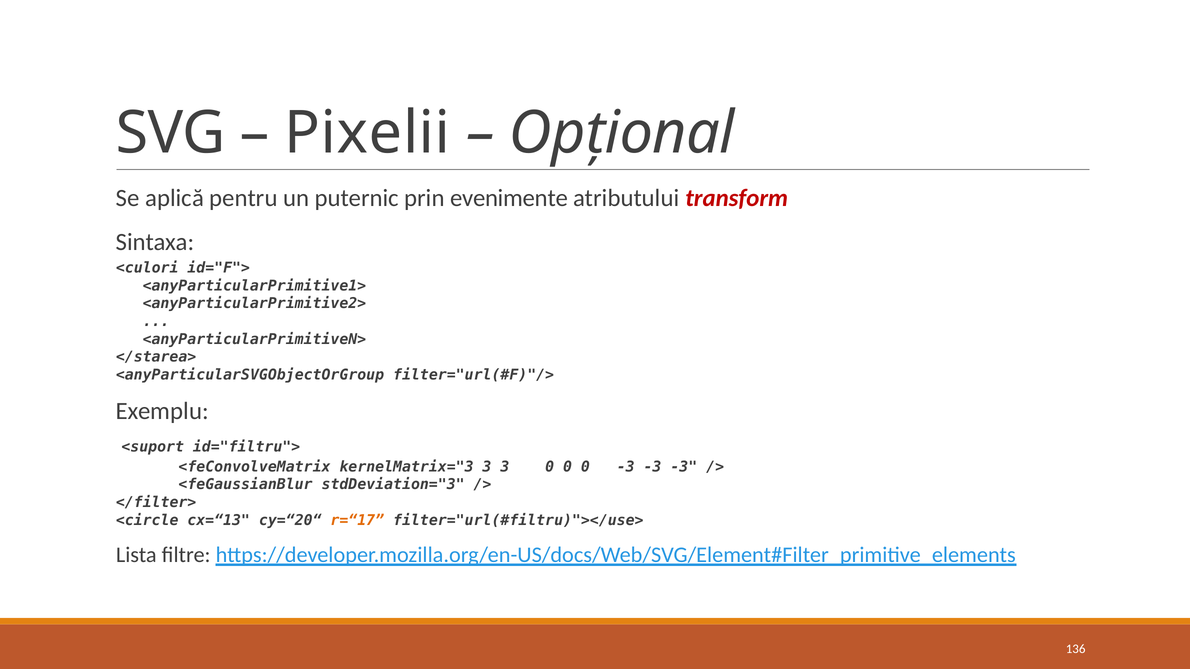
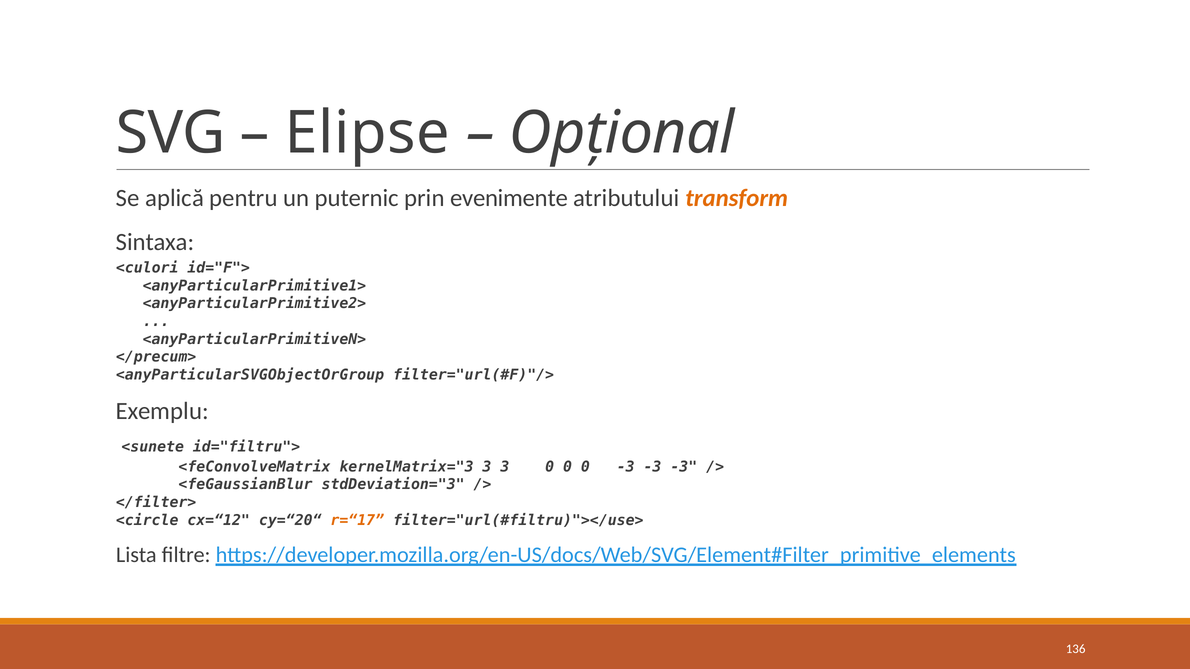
Pixelii: Pixelii -> Elipse
transform colour: red -> orange
</starea>: </starea> -> </precum>
<suport: <suport -> <sunete
cx=“13: cx=“13 -> cx=“12
